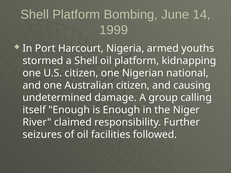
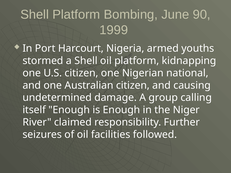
14: 14 -> 90
